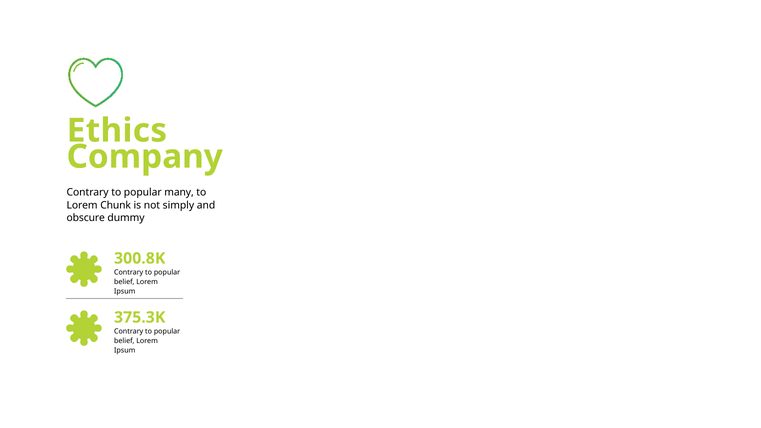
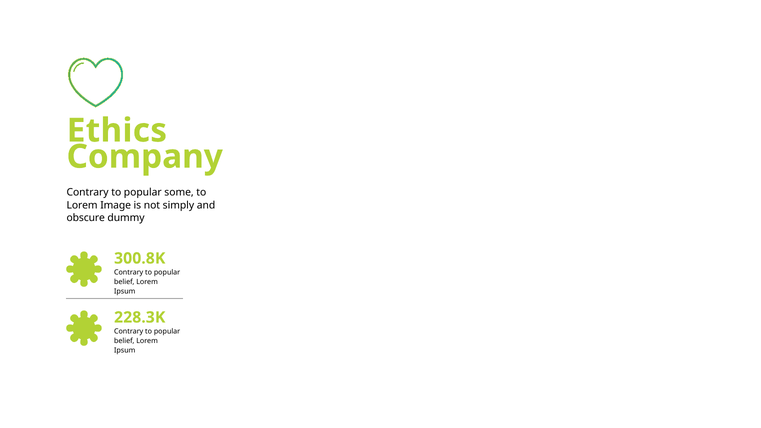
many: many -> some
Chunk: Chunk -> Image
375.3K: 375.3K -> 228.3K
